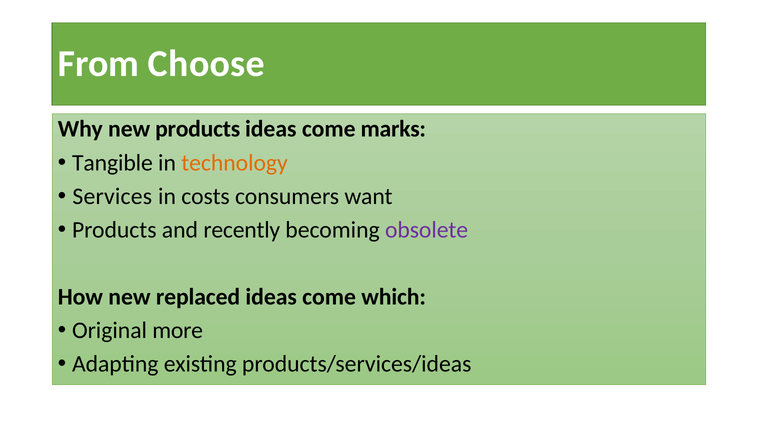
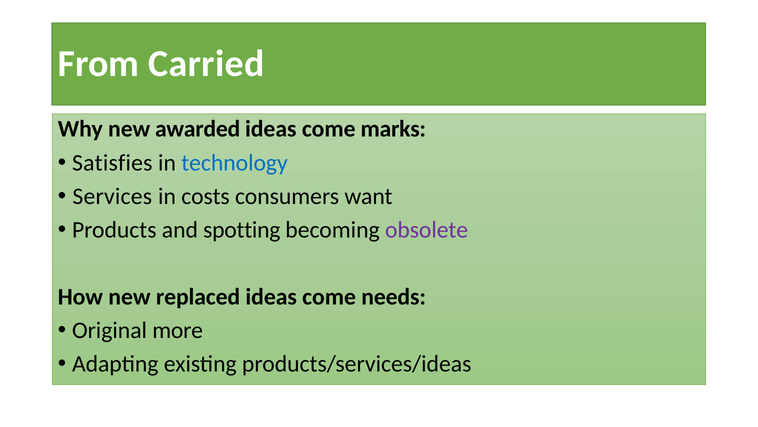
Choose: Choose -> Carried
new products: products -> awarded
Tangible: Tangible -> Satisfies
technology colour: orange -> blue
recently: recently -> spotting
which: which -> needs
